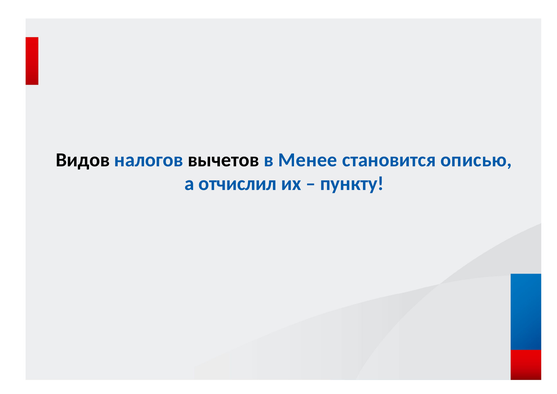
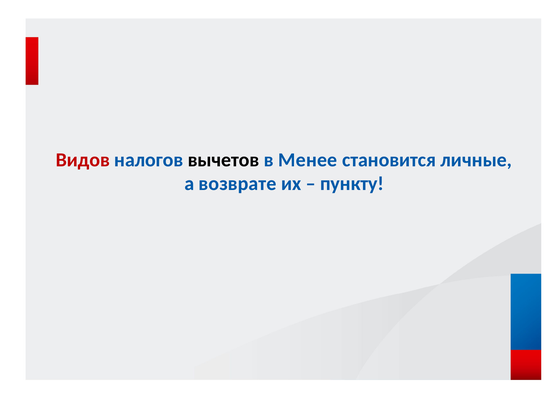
Видов colour: black -> red
описью: описью -> личные
отчислил: отчислил -> возврате
